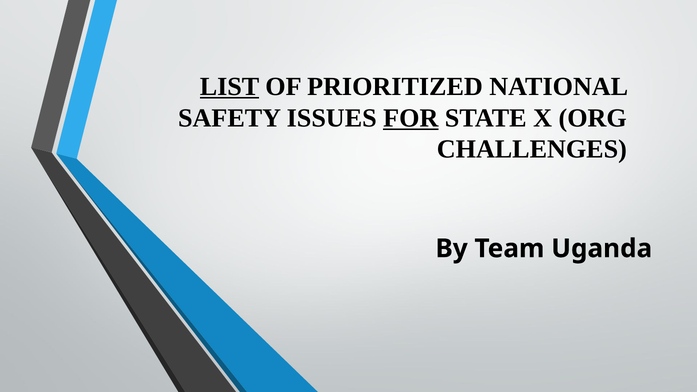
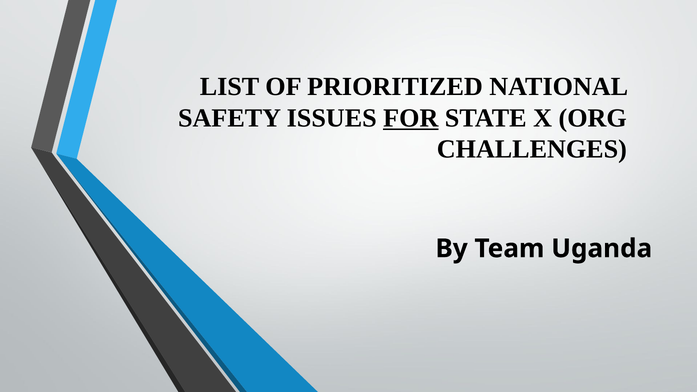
LIST underline: present -> none
